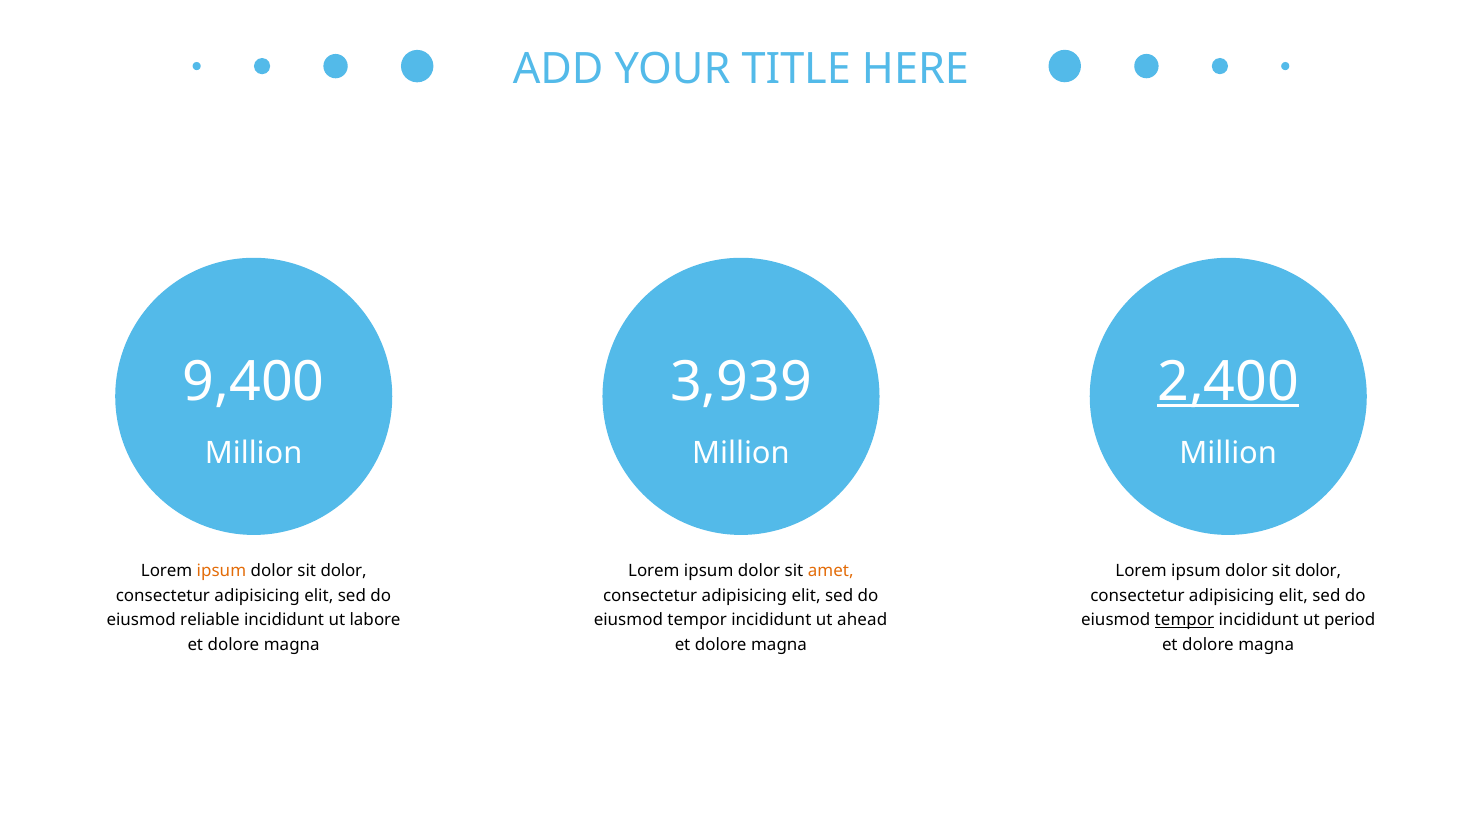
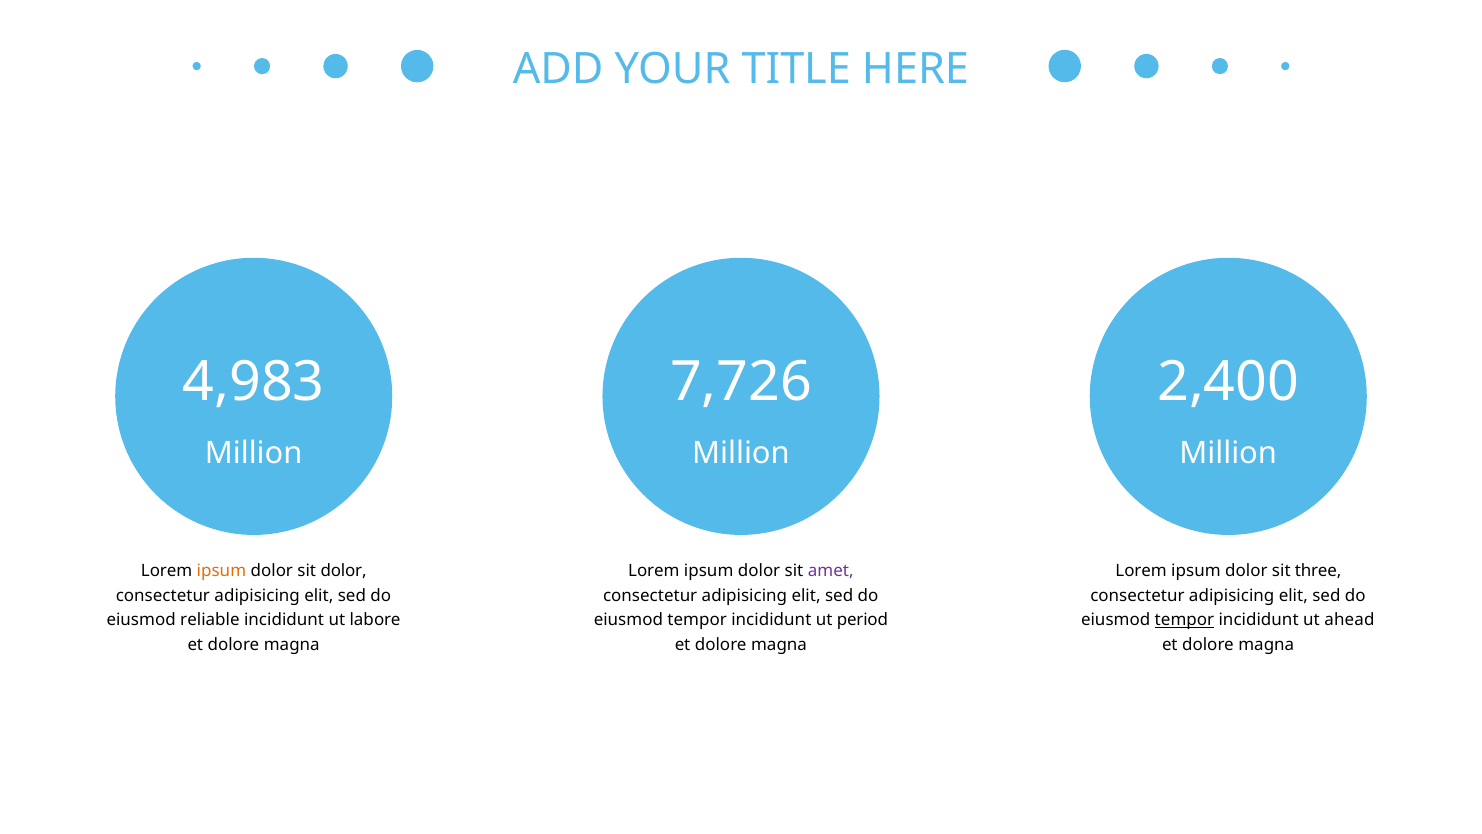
9,400: 9,400 -> 4,983
3,939: 3,939 -> 7,726
2,400 underline: present -> none
amet colour: orange -> purple
dolor at (1318, 571): dolor -> three
ahead: ahead -> period
period: period -> ahead
